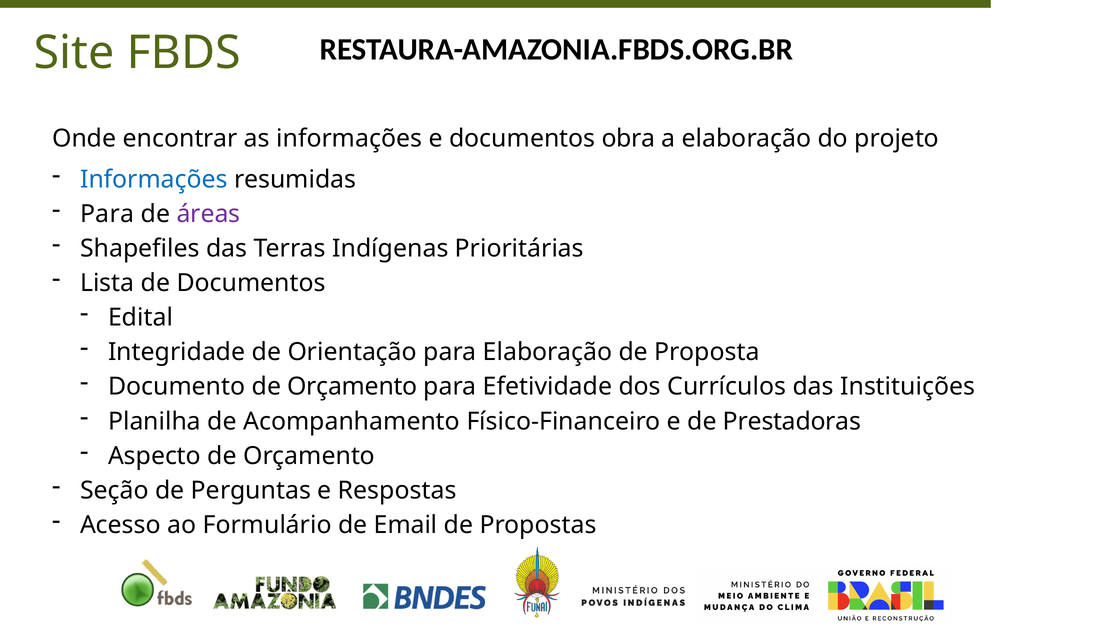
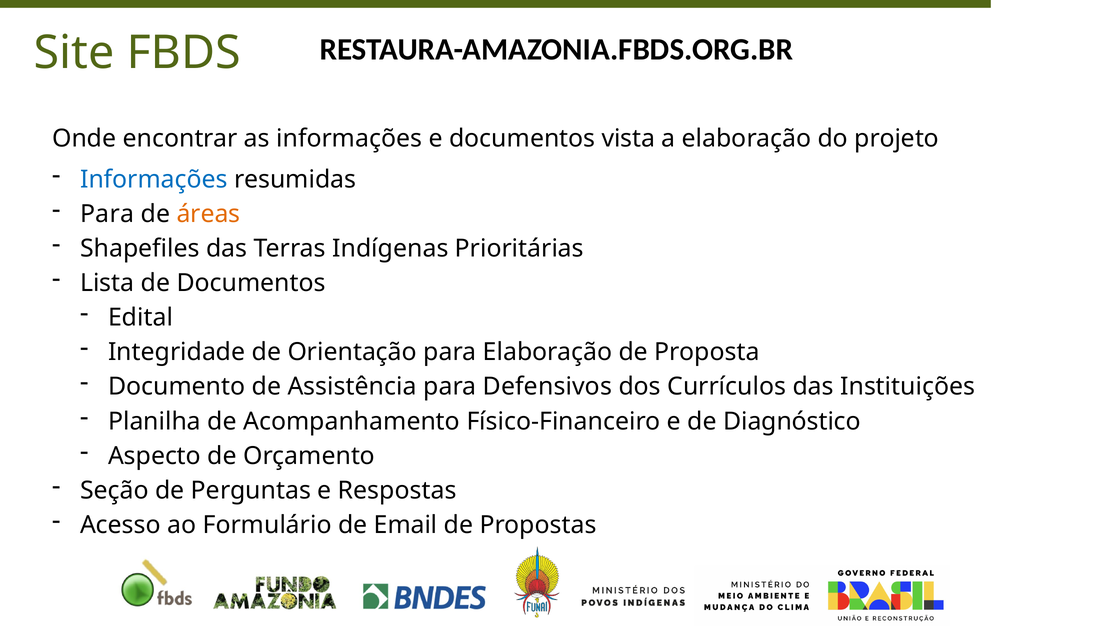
obra: obra -> vista
áreas colour: purple -> orange
Documento de Orçamento: Orçamento -> Assistência
Efetividade: Efetividade -> Defensivos
Prestadoras: Prestadoras -> Diagnóstico
